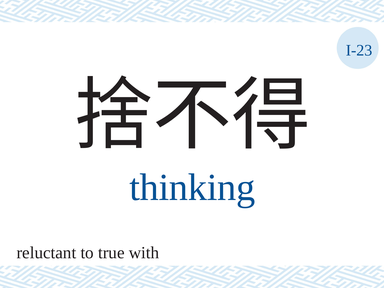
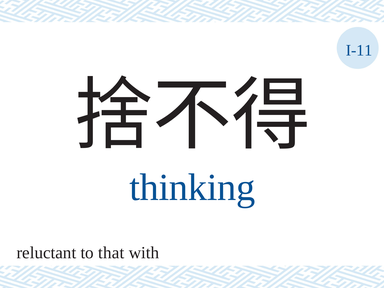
I-23: I-23 -> I-11
true: true -> that
